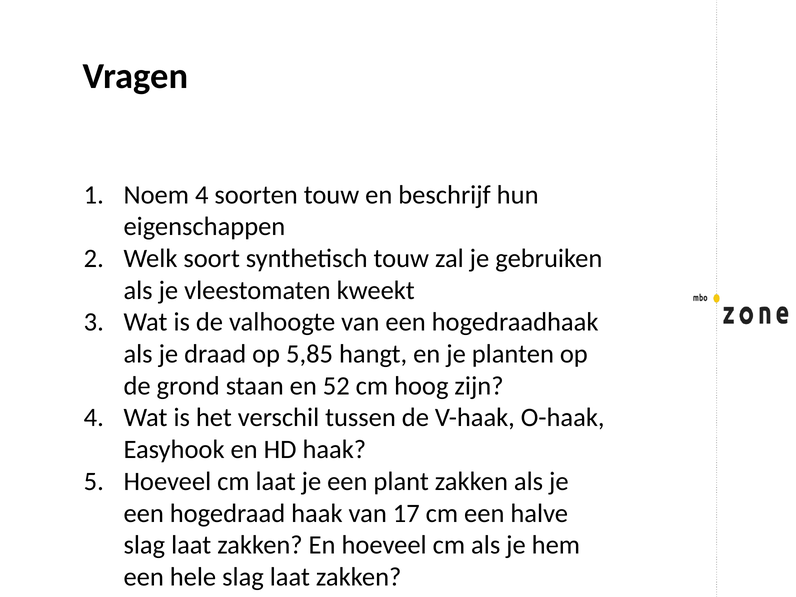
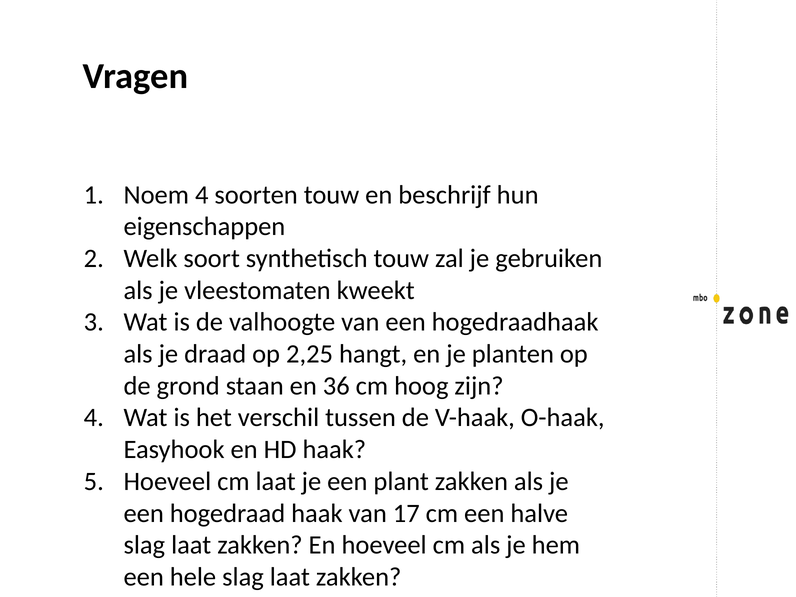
5,85: 5,85 -> 2,25
52: 52 -> 36
